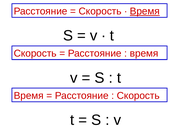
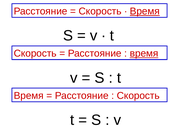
время at (144, 54) underline: none -> present
